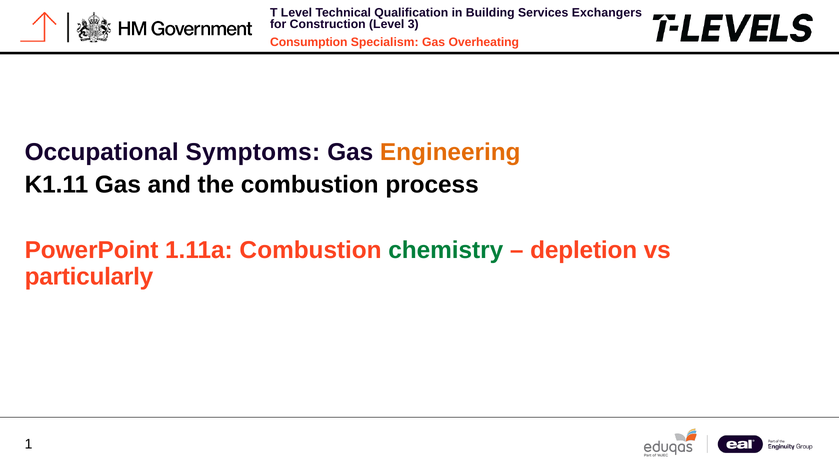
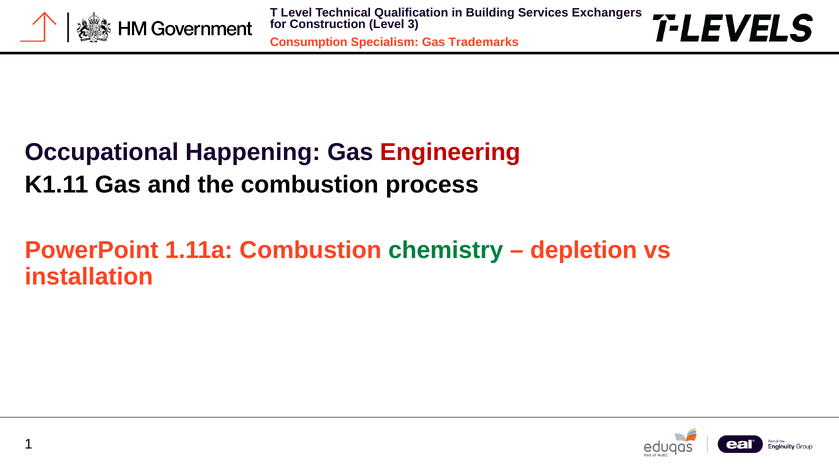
Overheating: Overheating -> Trademarks
Symptoms: Symptoms -> Happening
Engineering colour: orange -> red
particularly: particularly -> installation
